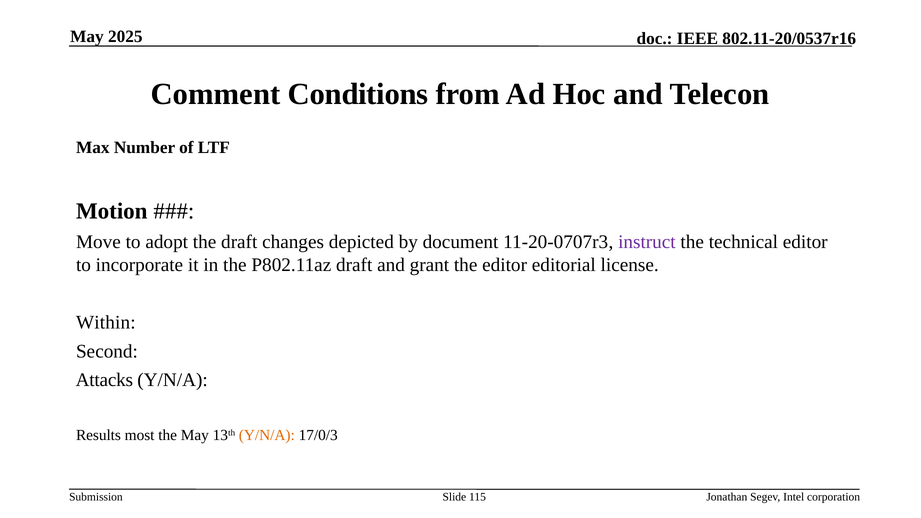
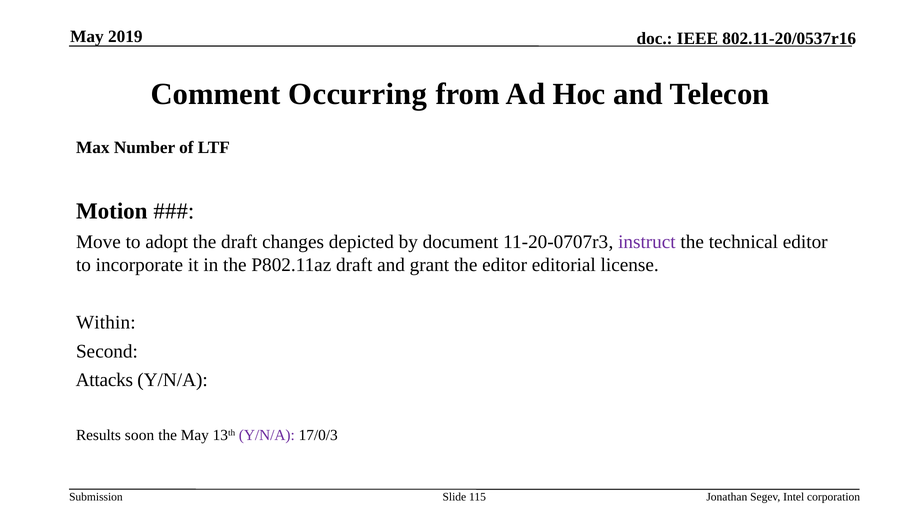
2025: 2025 -> 2019
Conditions: Conditions -> Occurring
most: most -> soon
Y/N/A at (267, 435) colour: orange -> purple
